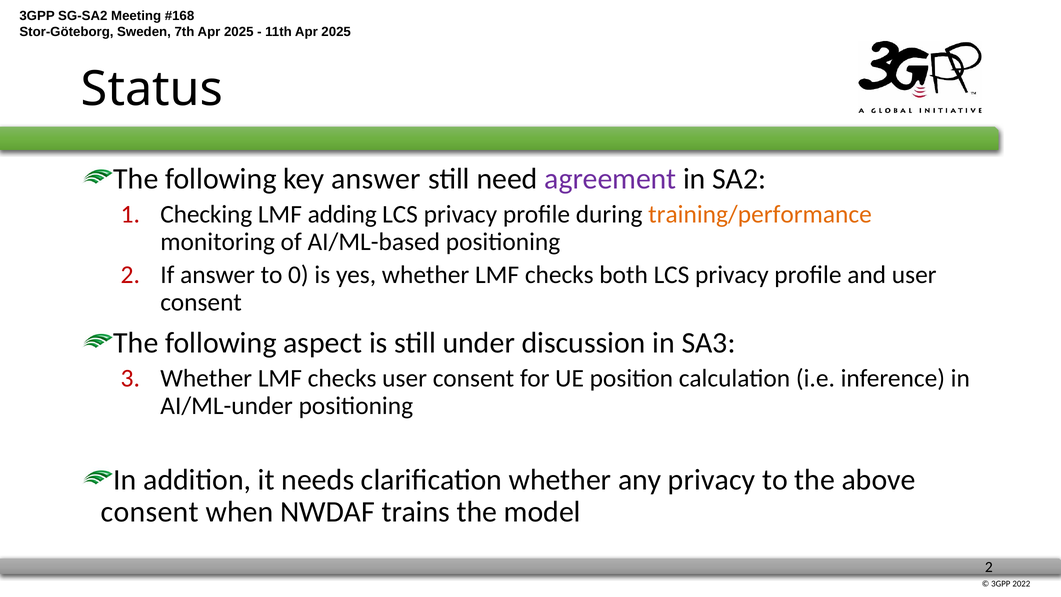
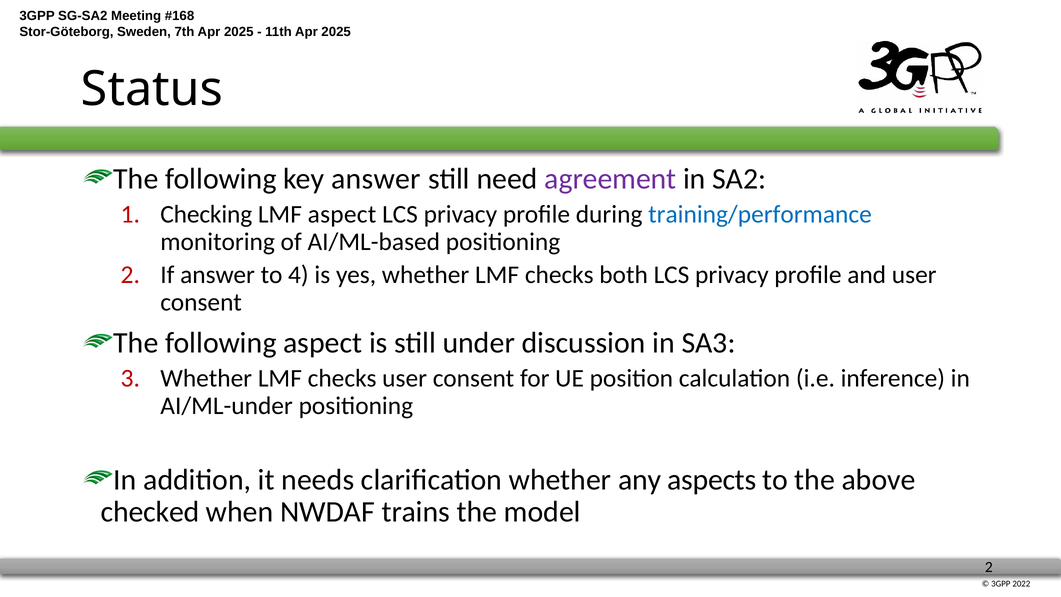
LMF adding: adding -> aspect
training/performance colour: orange -> blue
0: 0 -> 4
any privacy: privacy -> aspects
consent at (150, 512): consent -> checked
